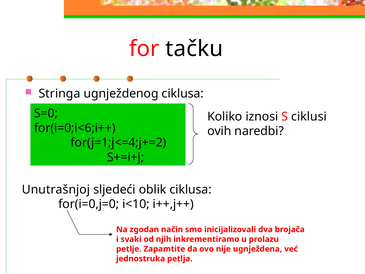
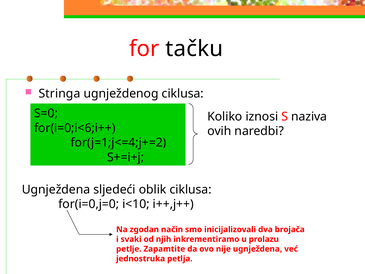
ciklusi: ciklusi -> naziva
Unutrašnjoj at (56, 189): Unutrašnjoj -> Ugnježdena
